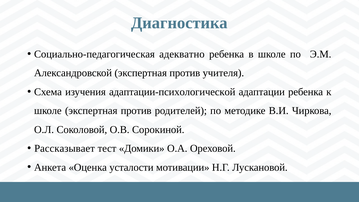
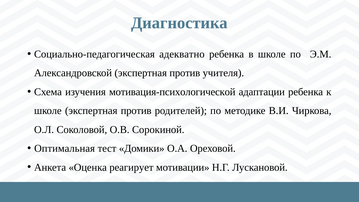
адаптации-психологической: адаптации-психологической -> мотивация-психологической
Рассказывает: Рассказывает -> Оптимальная
усталости: усталости -> реагирует
